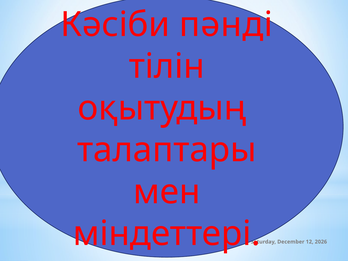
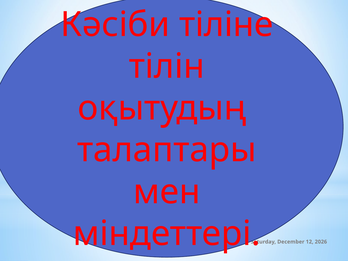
пәнді: пәнді -> тіліне
